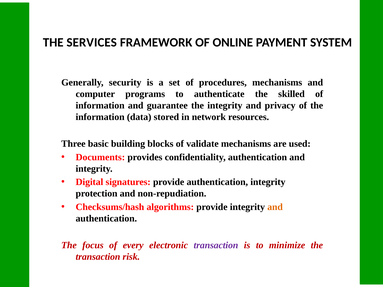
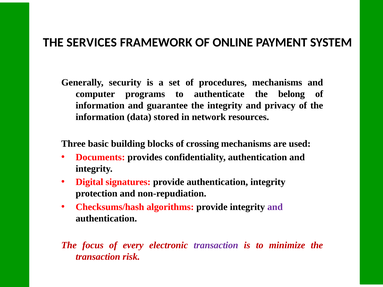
skilled: skilled -> belong
validate: validate -> crossing
and at (275, 207) colour: orange -> purple
